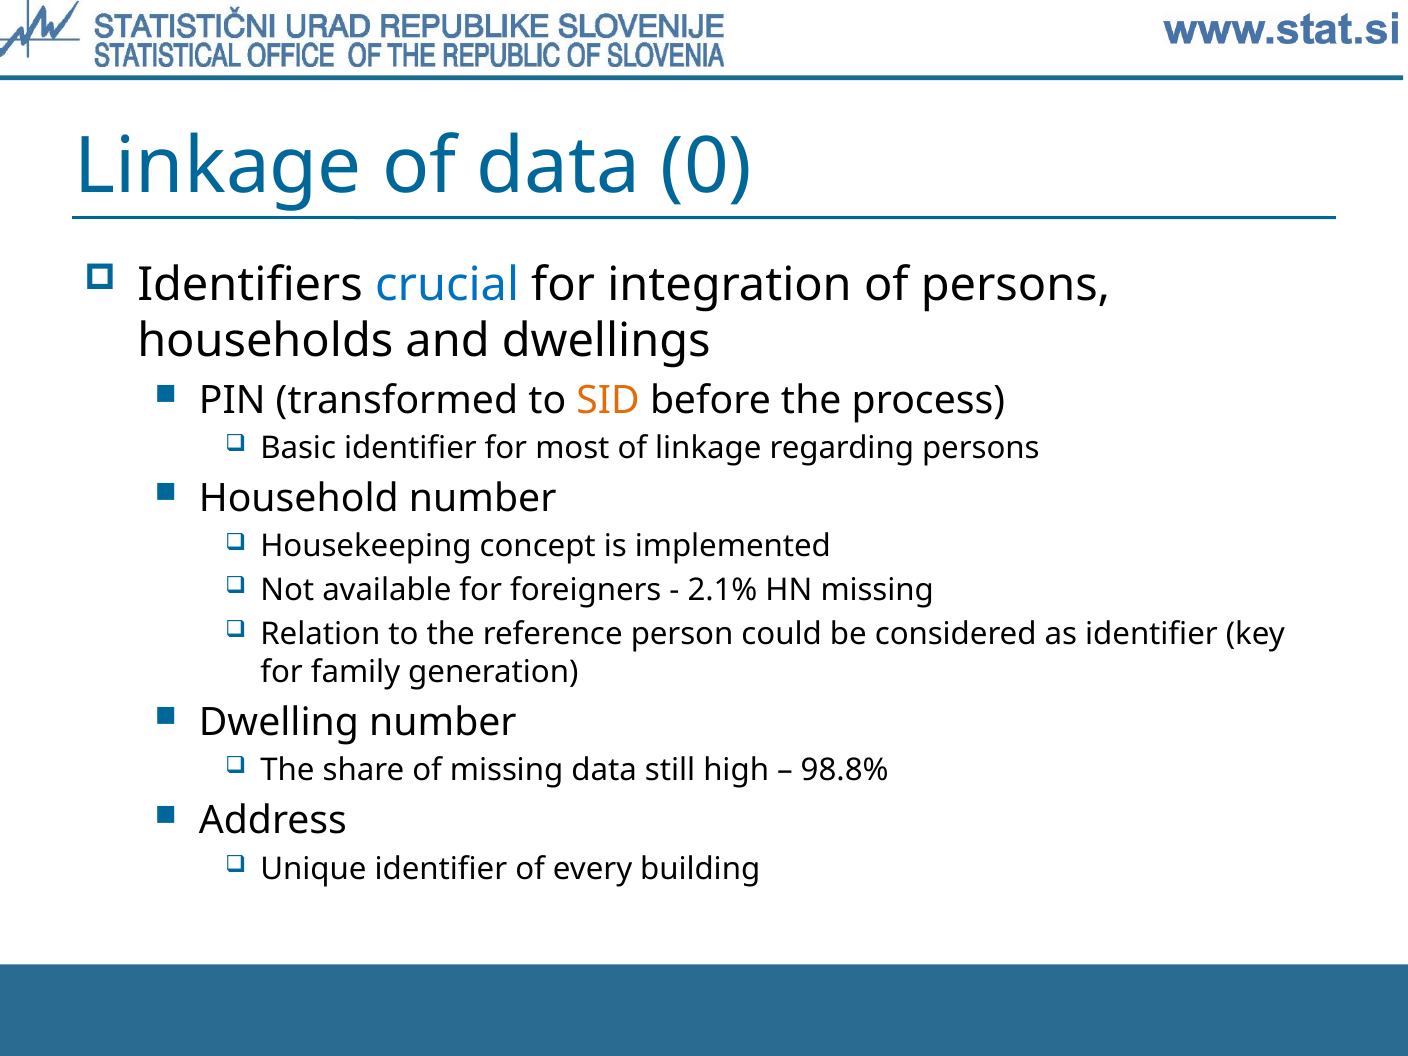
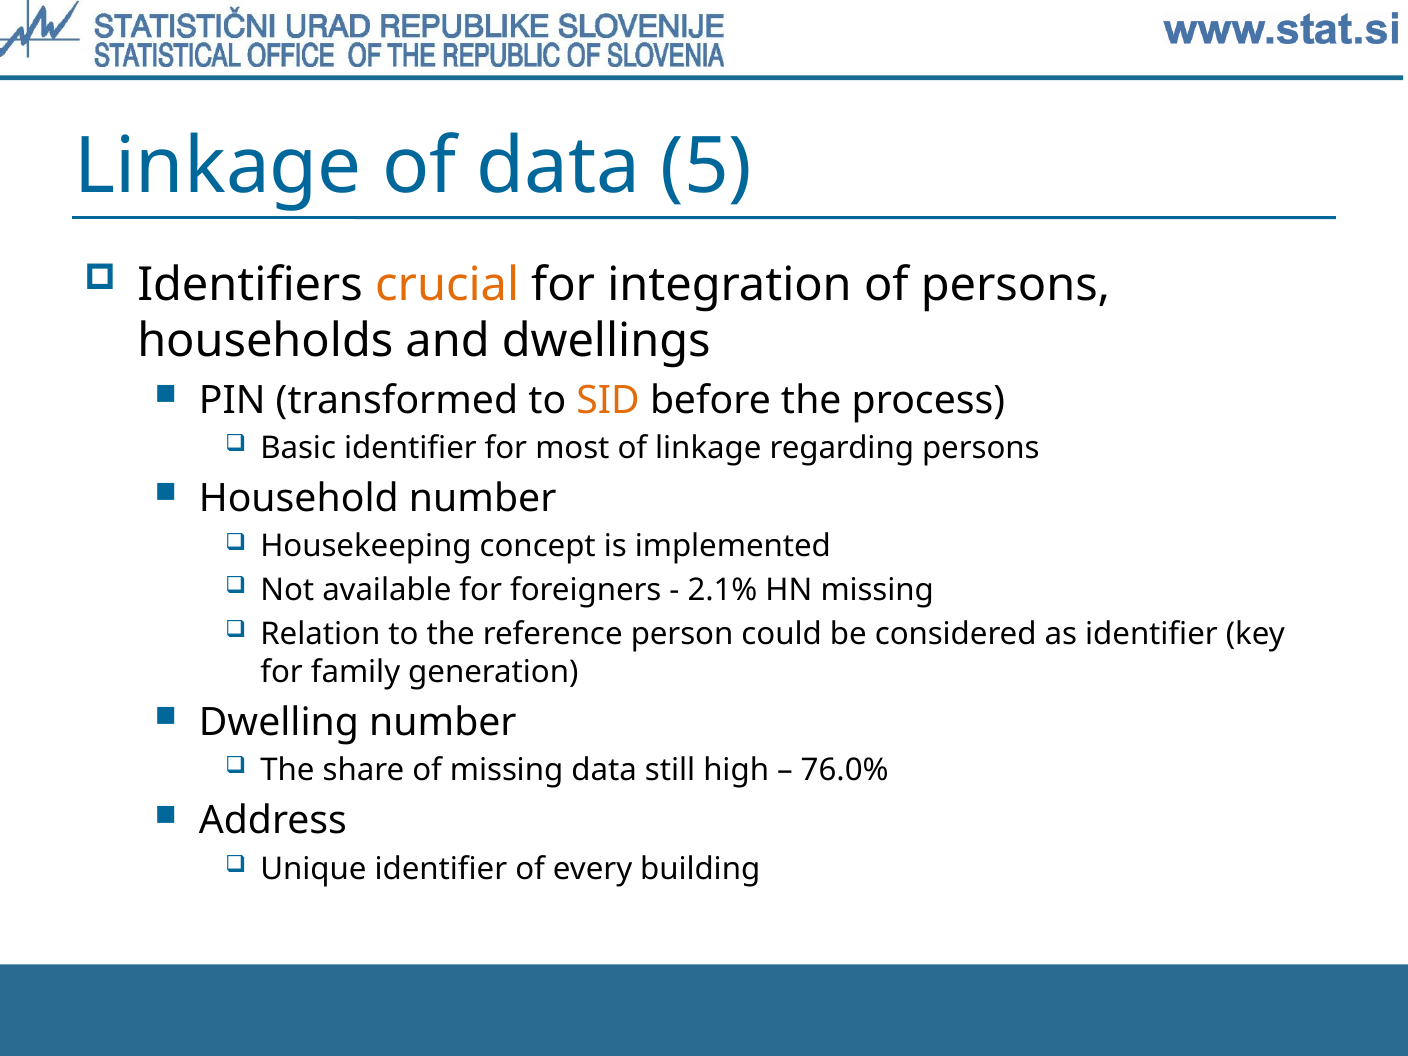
0: 0 -> 5
crucial colour: blue -> orange
98.8%: 98.8% -> 76.0%
